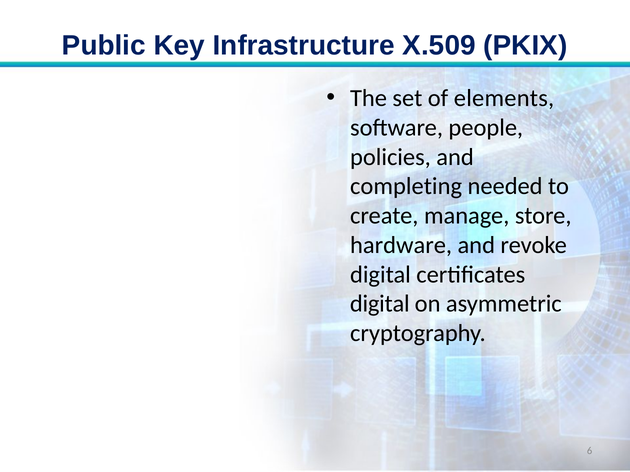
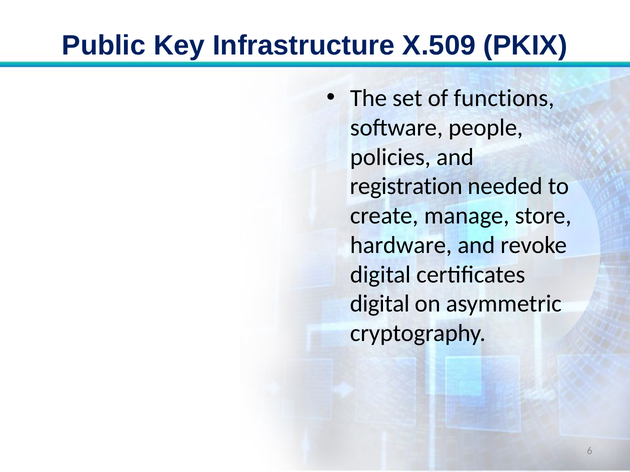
elements: elements -> functions
completing: completing -> registration
